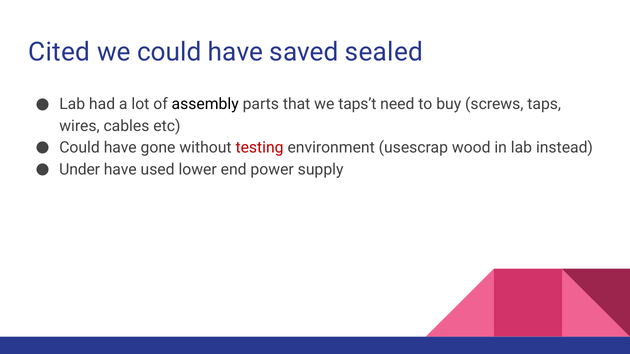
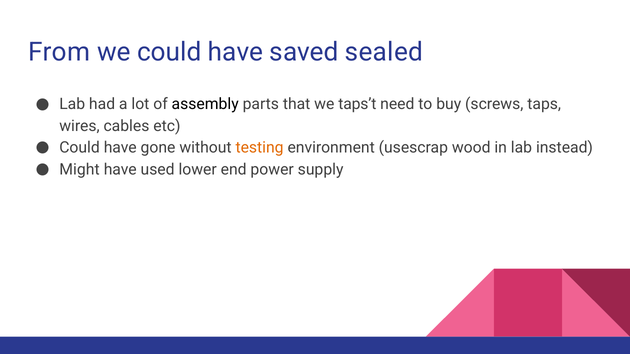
Cited: Cited -> From
testing colour: red -> orange
Under: Under -> Might
